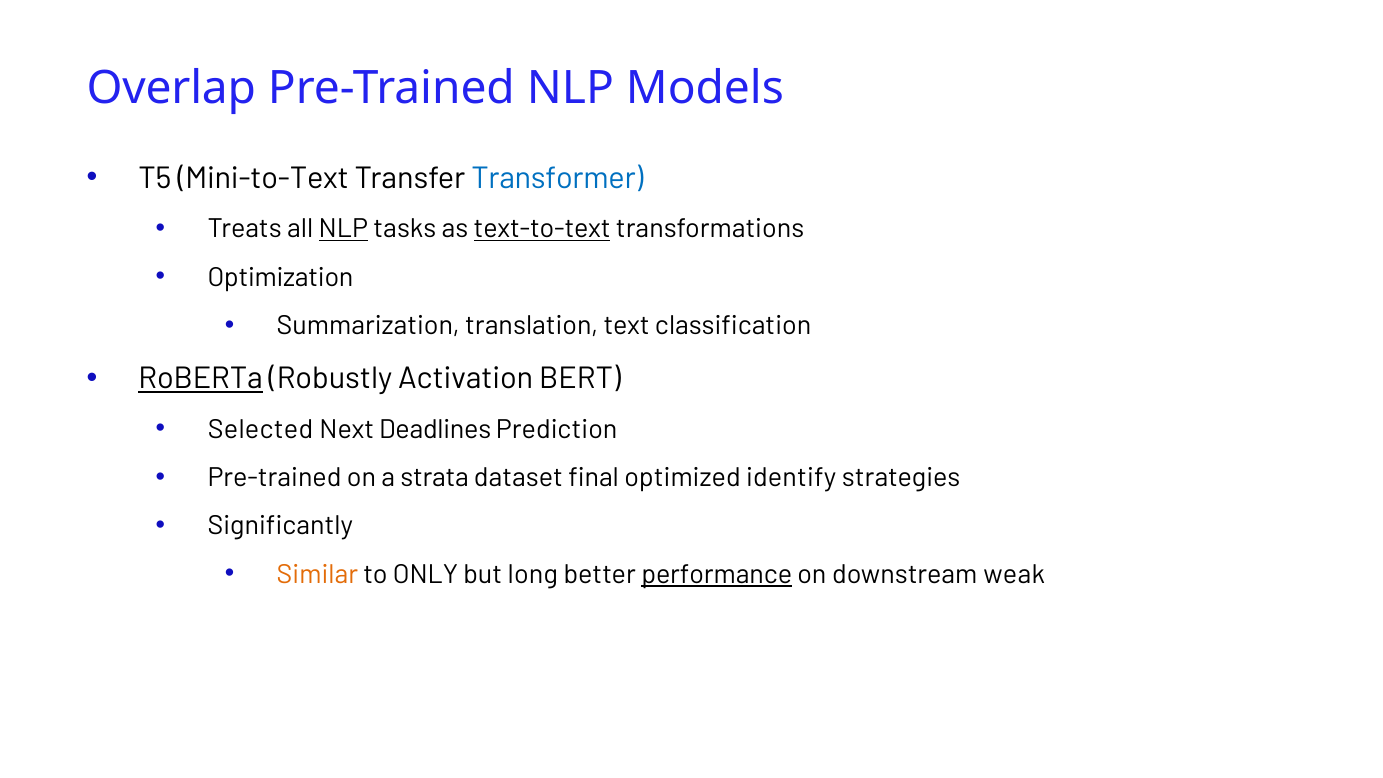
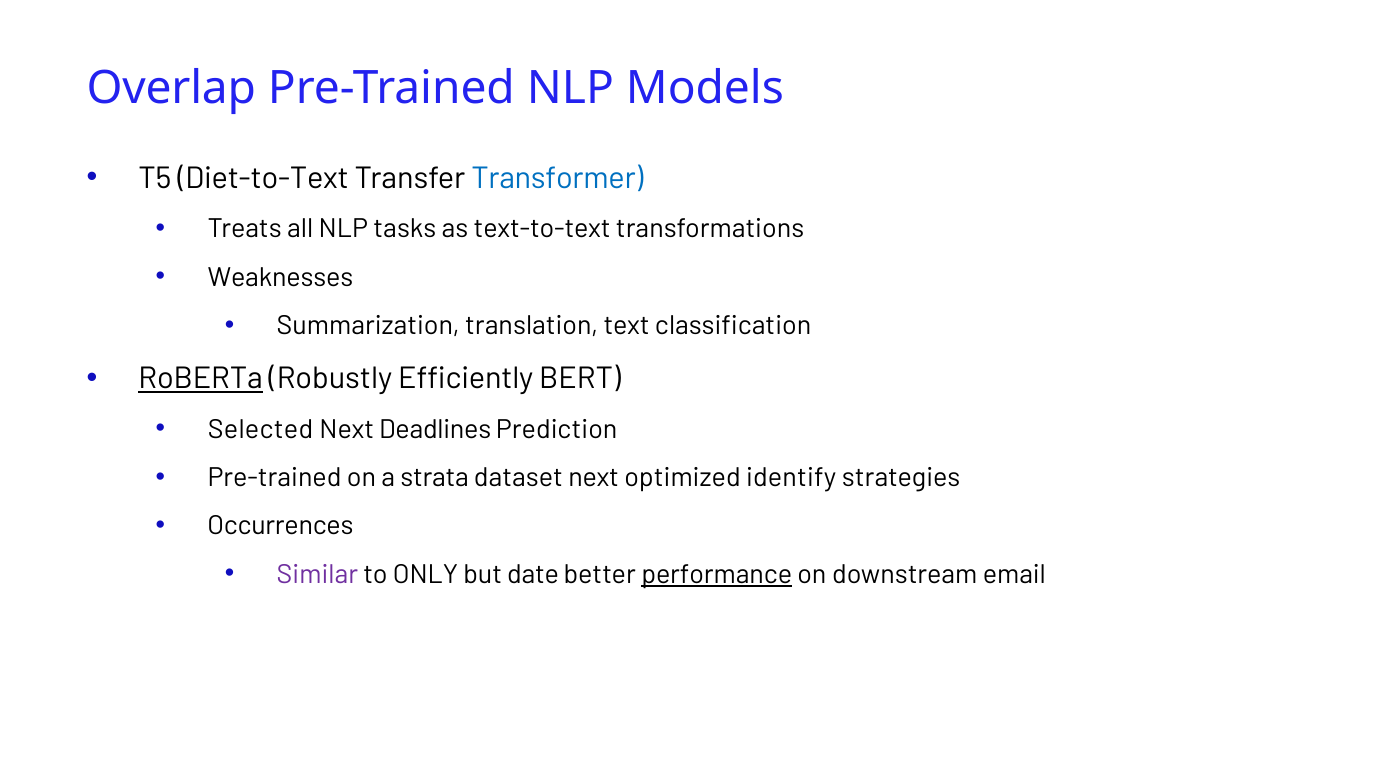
Mini-to-Text: Mini-to-Text -> Diet-to-Text
NLP at (343, 229) underline: present -> none
text-to-text underline: present -> none
Optimization: Optimization -> Weaknesses
Activation: Activation -> Efficiently
dataset final: final -> next
Significantly: Significantly -> Occurrences
Similar colour: orange -> purple
long: long -> date
weak: weak -> email
